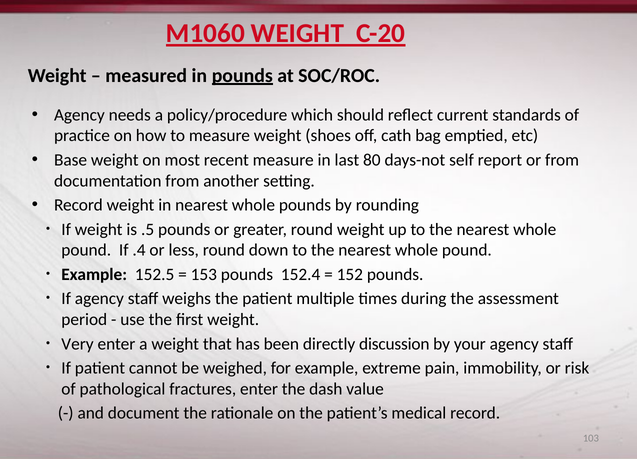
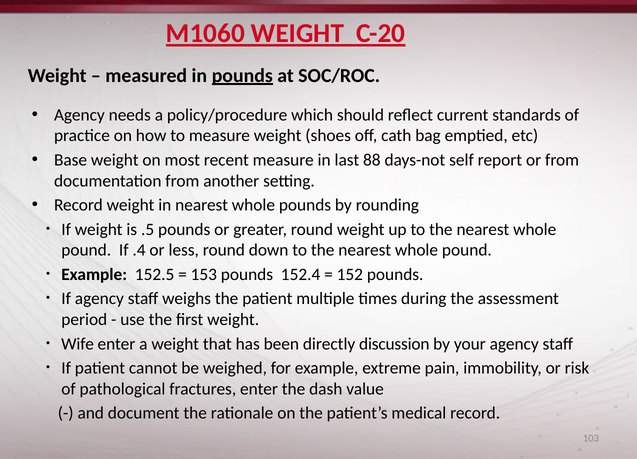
80: 80 -> 88
Very: Very -> Wife
